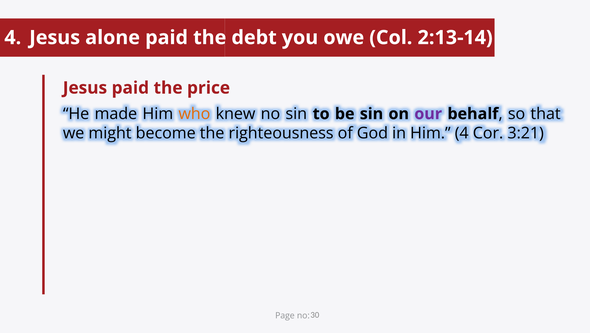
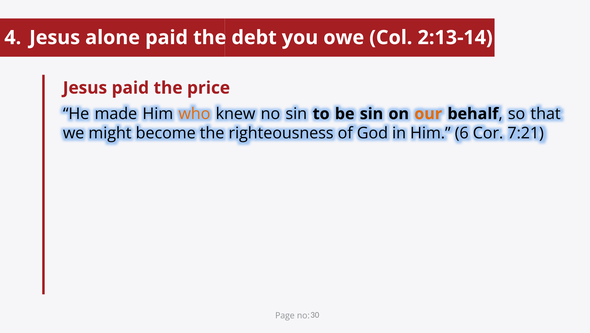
our colour: purple -> orange
Him 4: 4 -> 6
3:21: 3:21 -> 7:21
